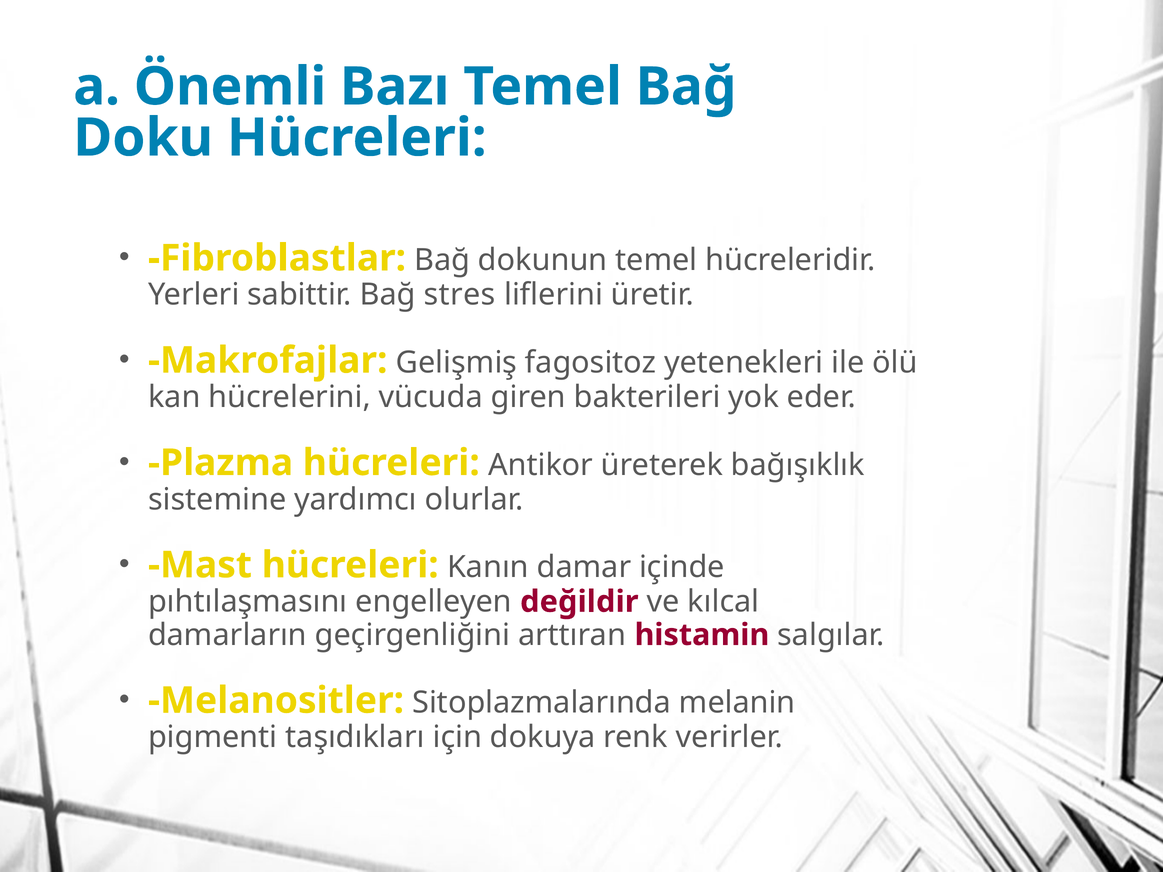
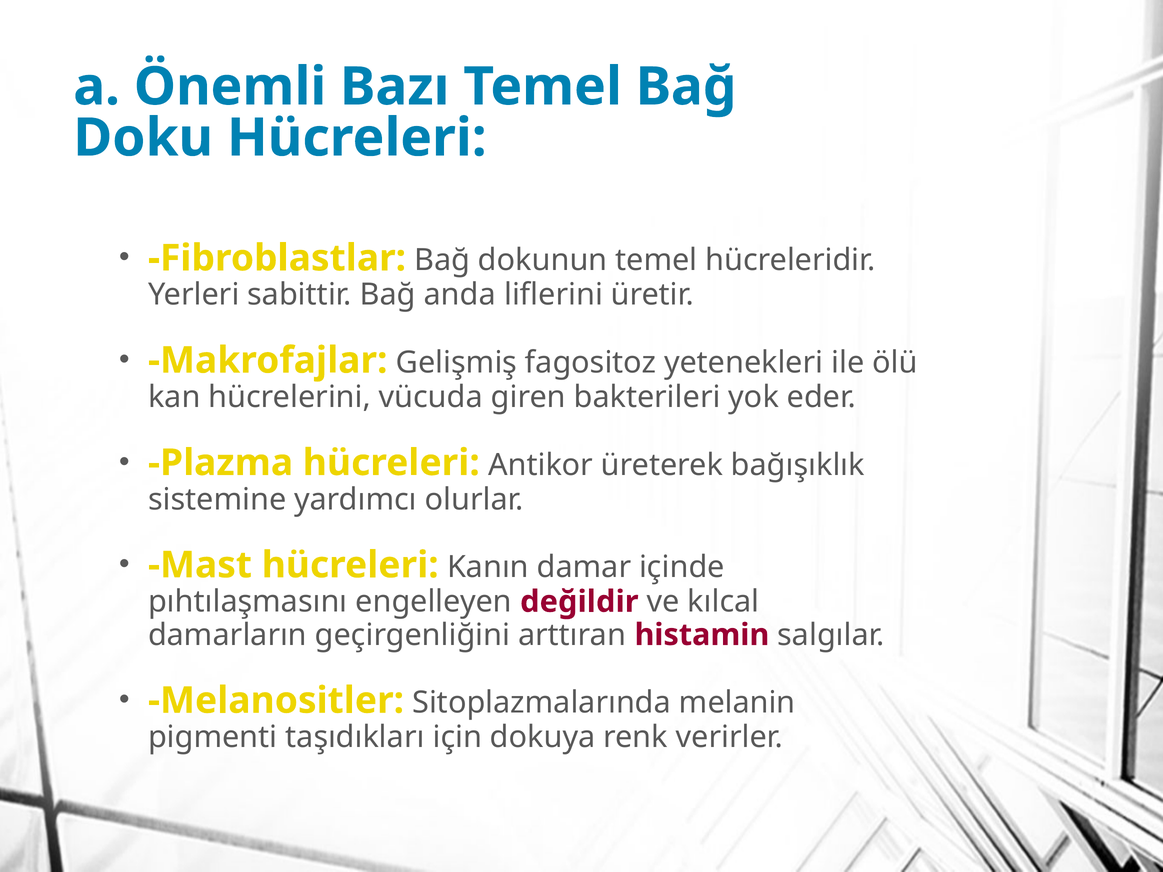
stres: stres -> anda
